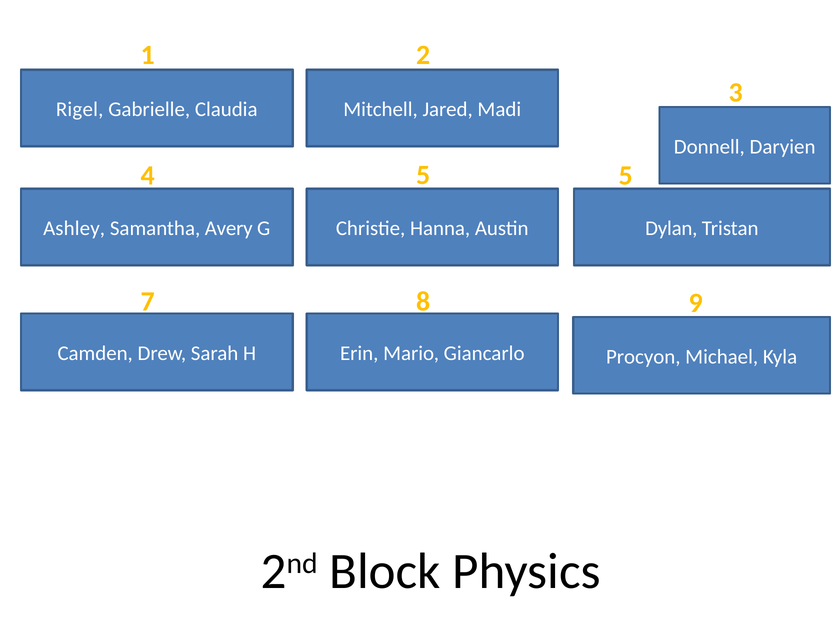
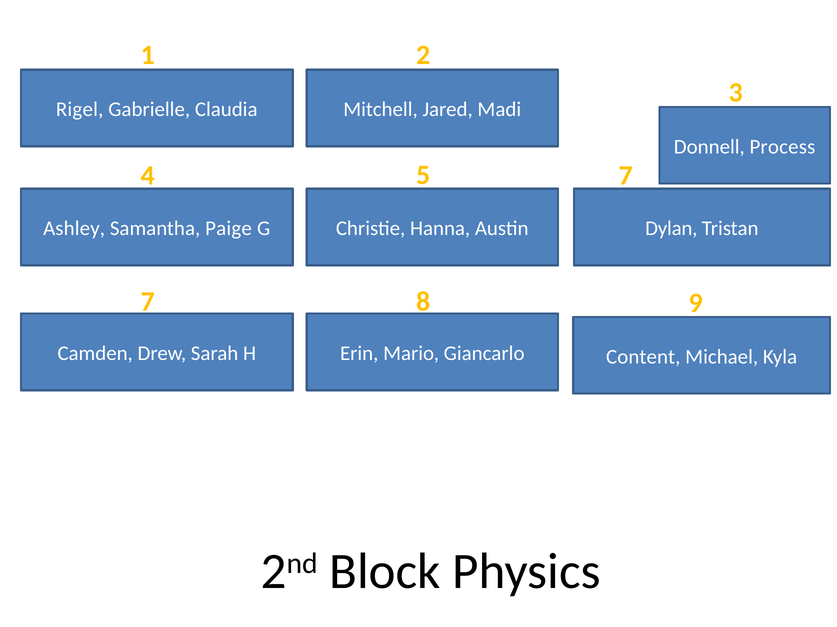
Daryien: Daryien -> Process
5 5: 5 -> 7
Avery: Avery -> Paige
Procyon: Procyon -> Content
